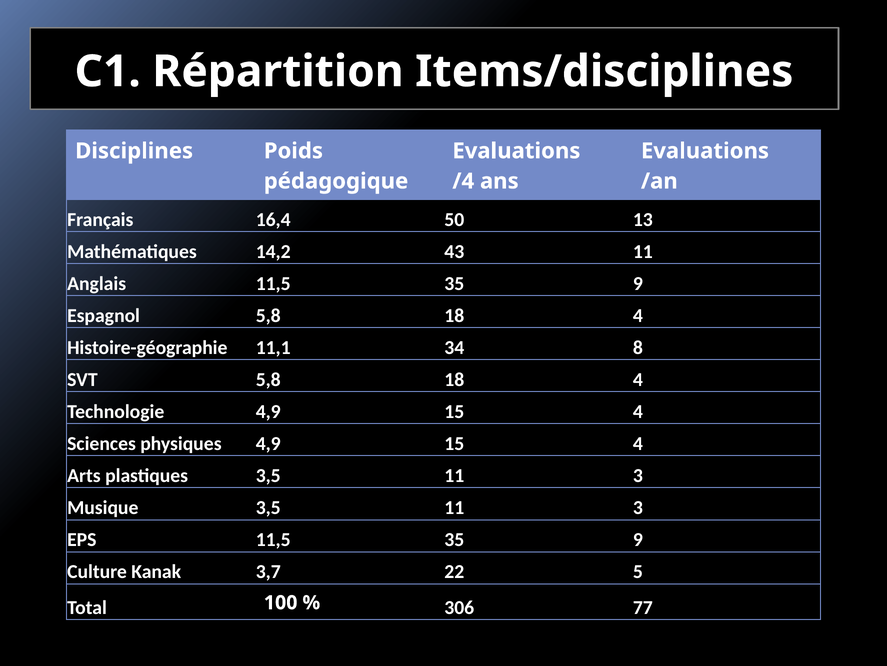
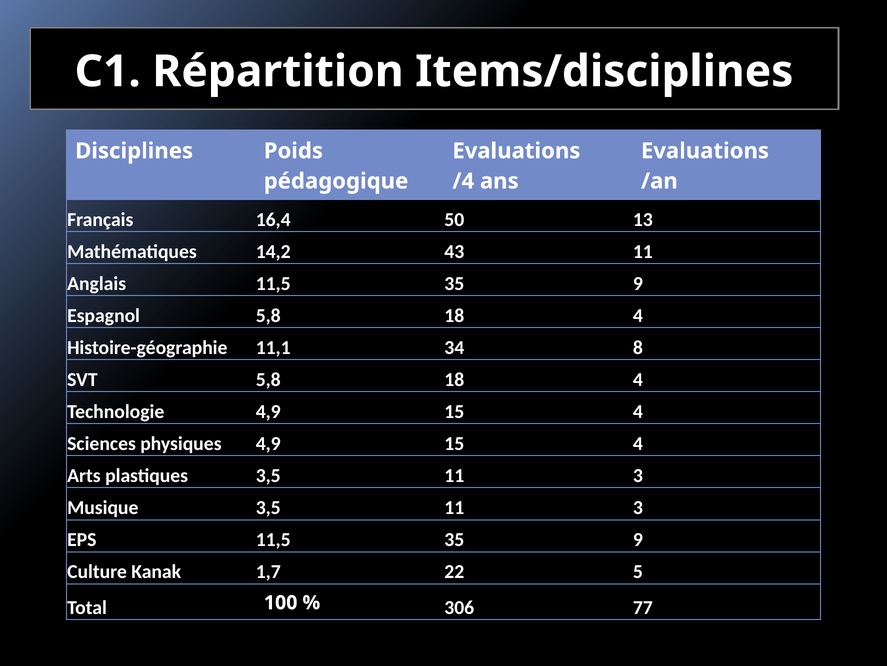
3,7: 3,7 -> 1,7
